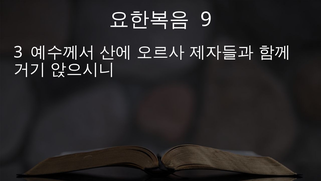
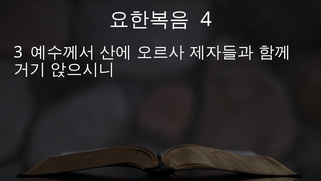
9: 9 -> 4
